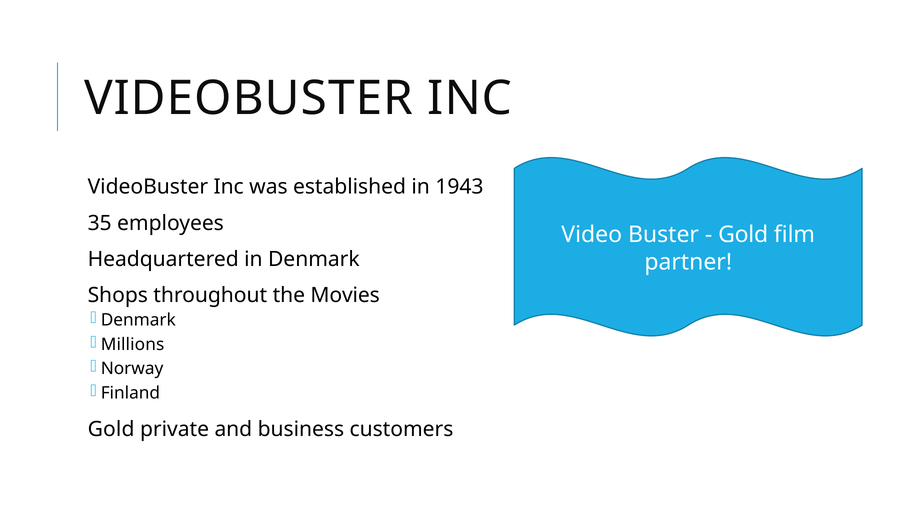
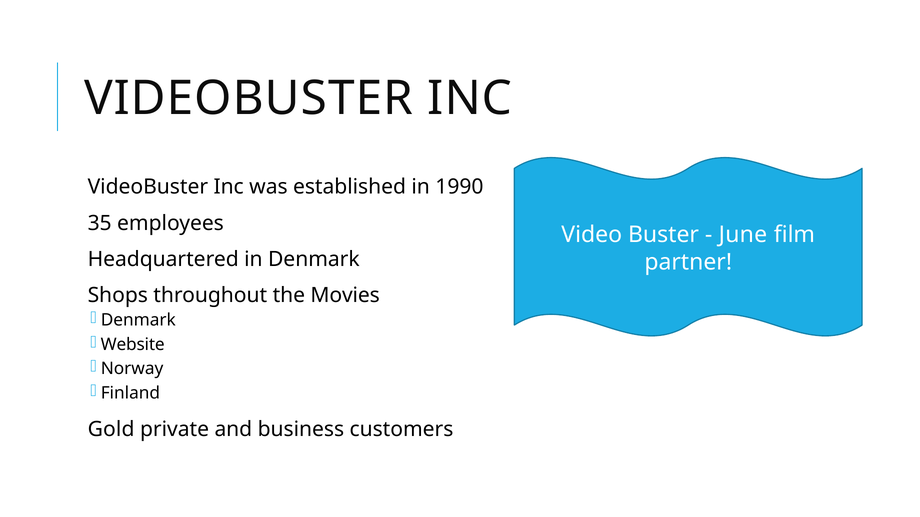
1943: 1943 -> 1990
Gold at (743, 235): Gold -> June
Millions: Millions -> Website
